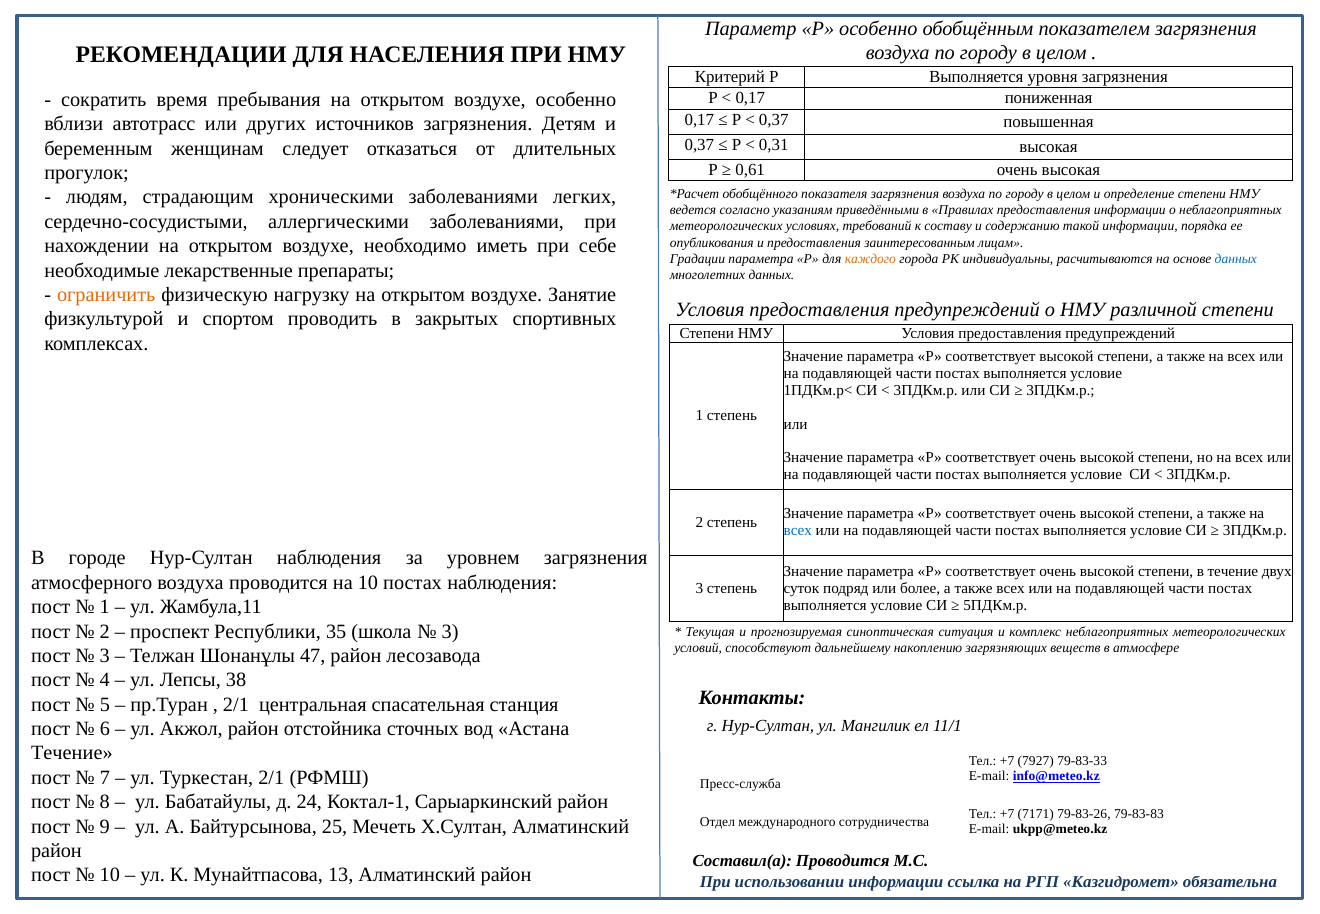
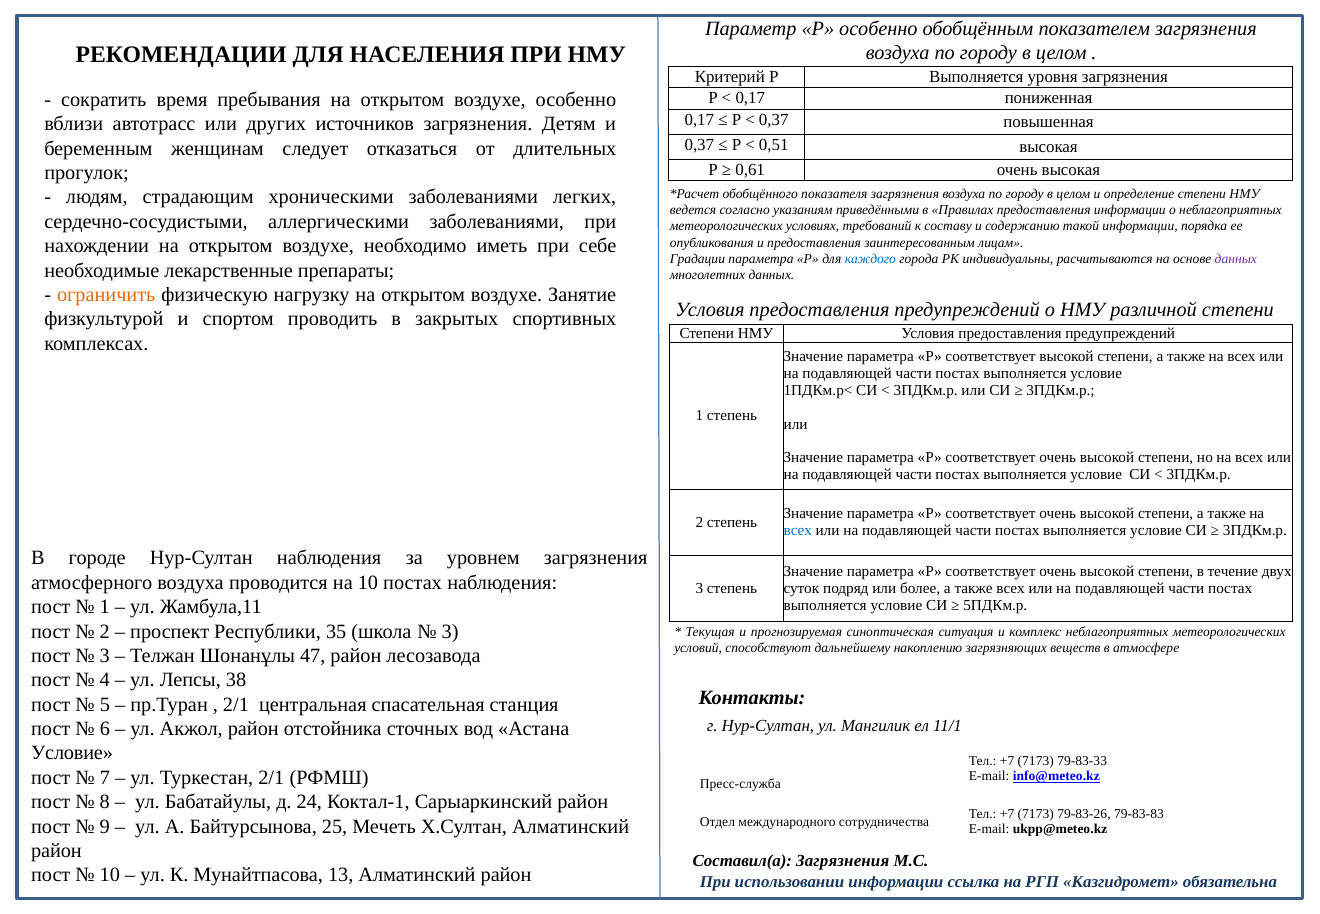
0,31: 0,31 -> 0,51
каждого colour: orange -> blue
данных at (1236, 259) colour: blue -> purple
Течение at (72, 753): Течение -> Условие
7927 at (1036, 761): 7927 -> 7173
7171 at (1036, 814): 7171 -> 7173
Составил(а Проводится: Проводится -> Загрязнения
